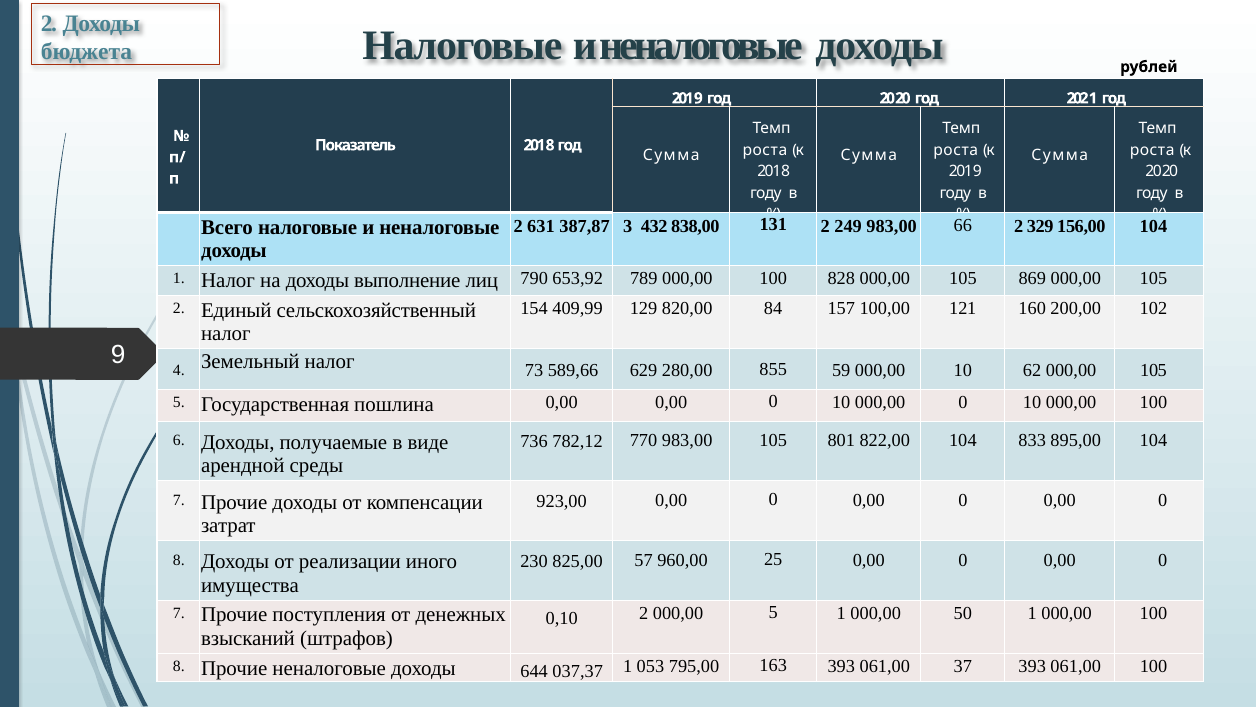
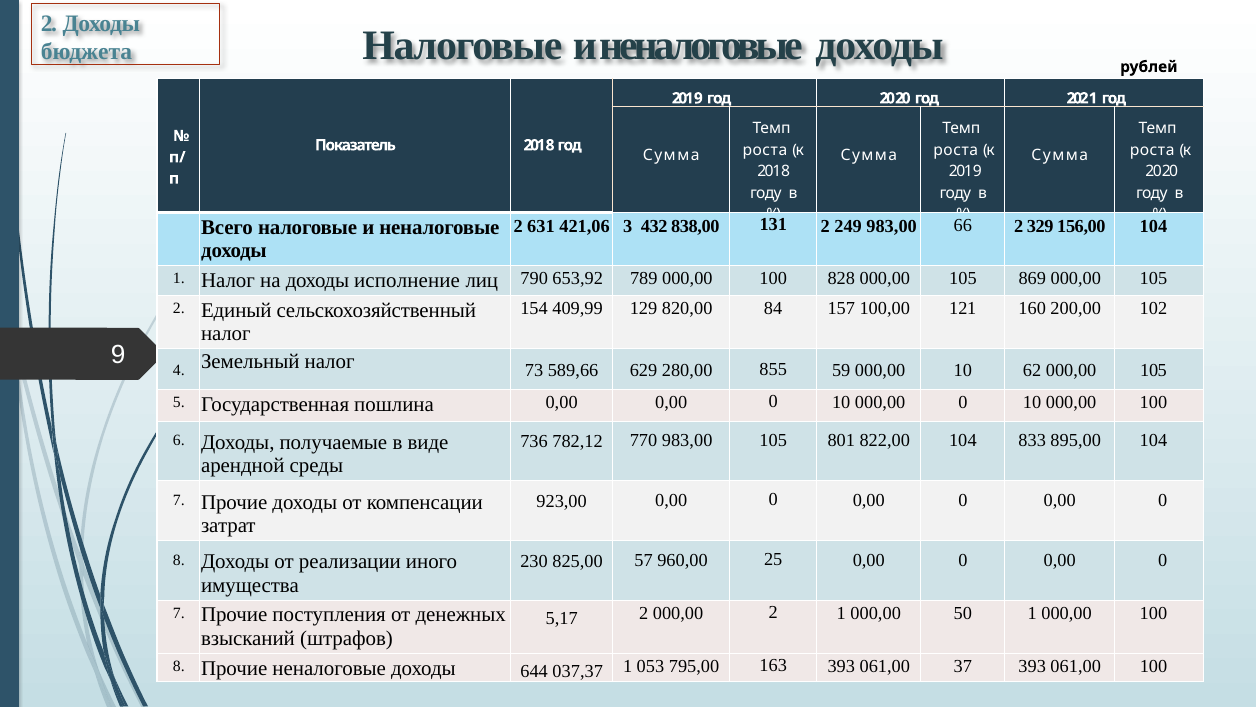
387,87: 387,87 -> 421,06
выполнение: выполнение -> исполнение
0,10: 0,10 -> 5,17
000,00 5: 5 -> 2
